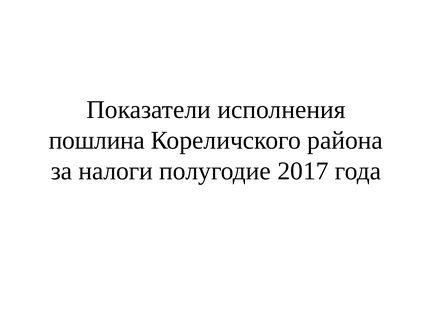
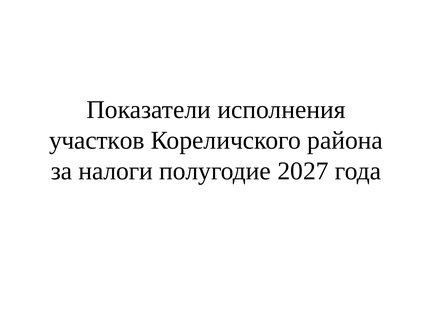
пошлина: пошлина -> участков
2017: 2017 -> 2027
